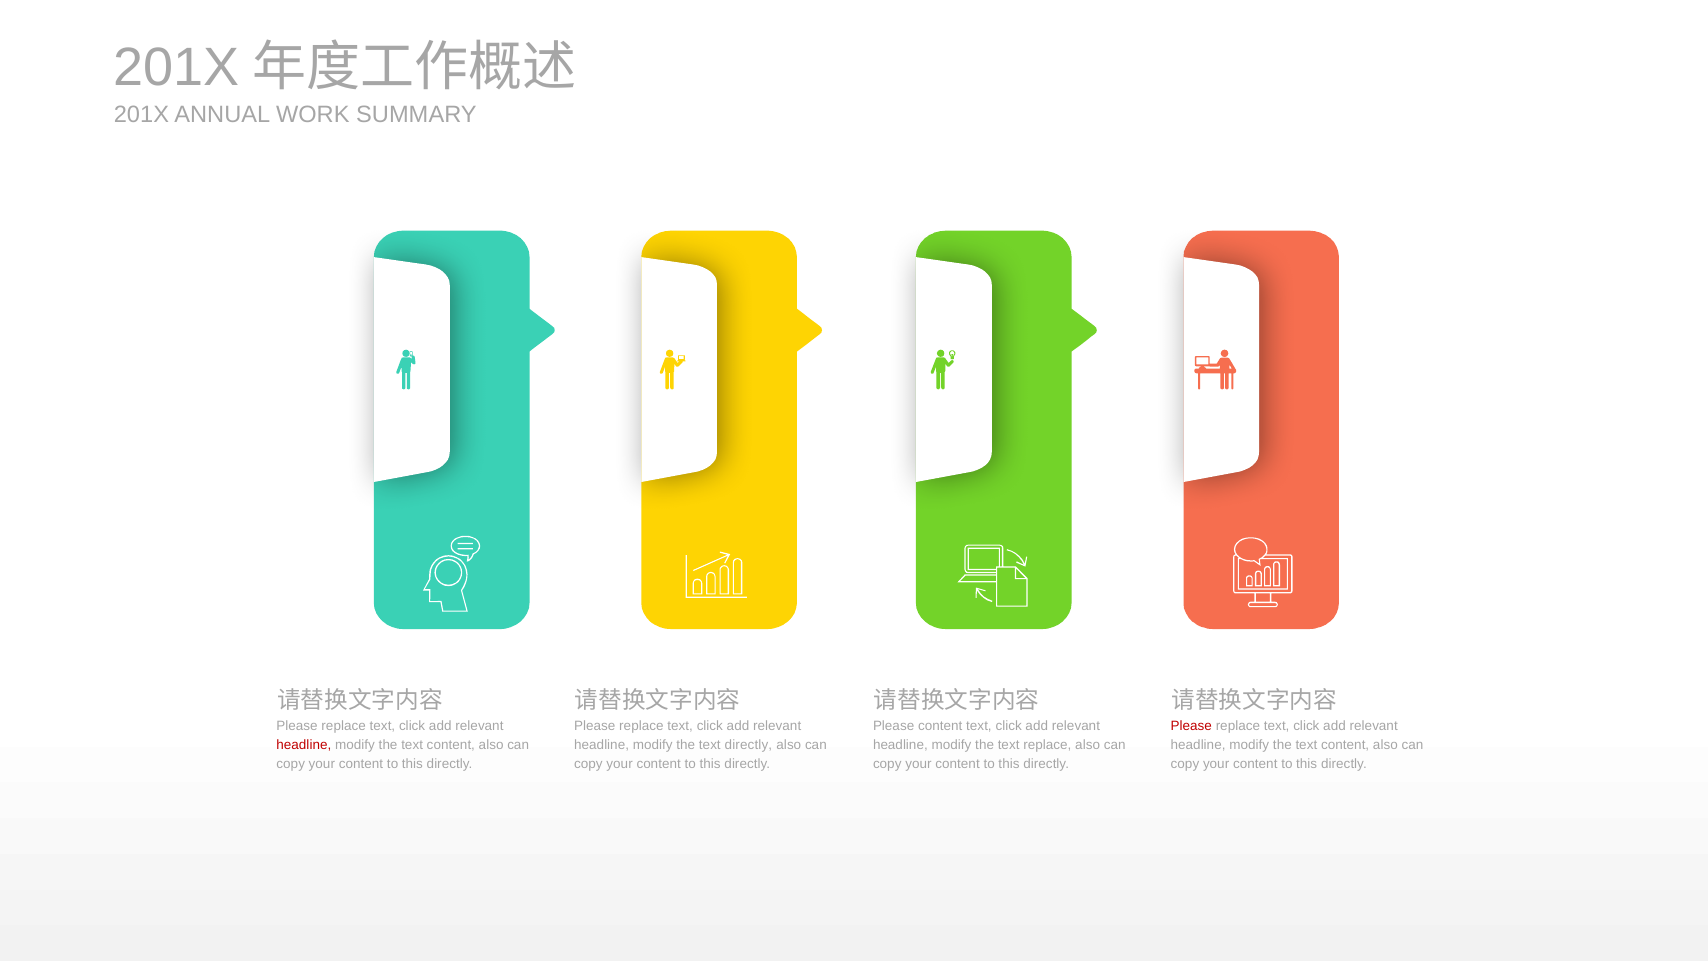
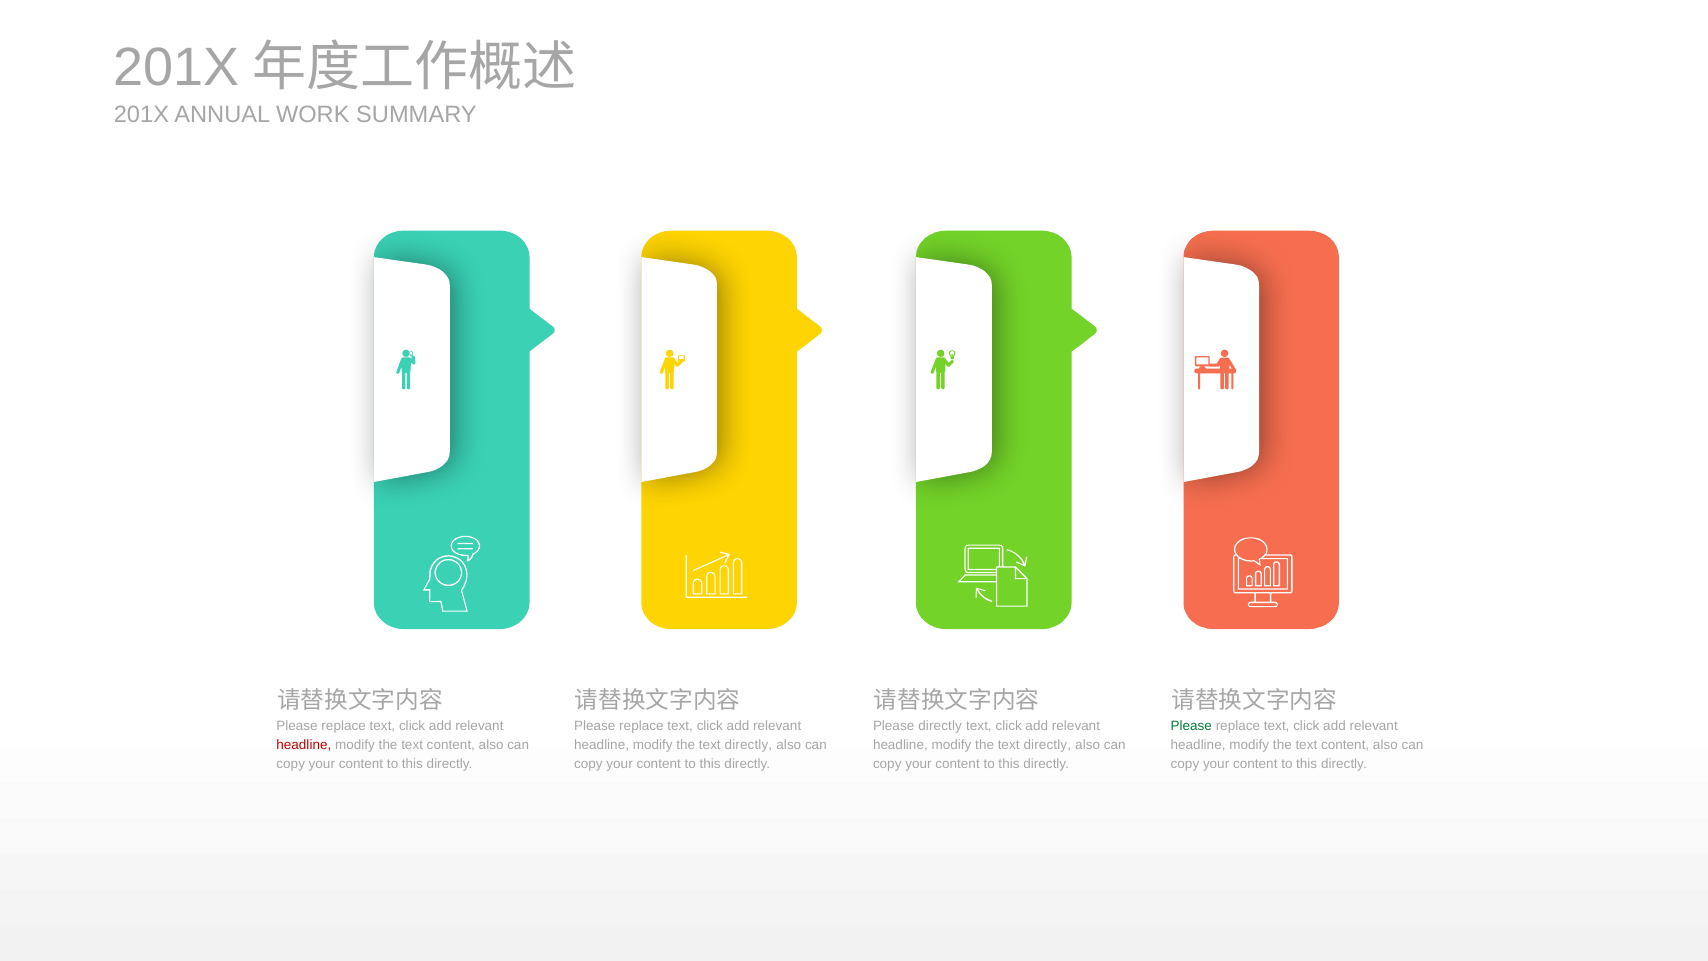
Please content: content -> directly
Please at (1191, 725) colour: red -> green
replace at (1047, 745): replace -> directly
